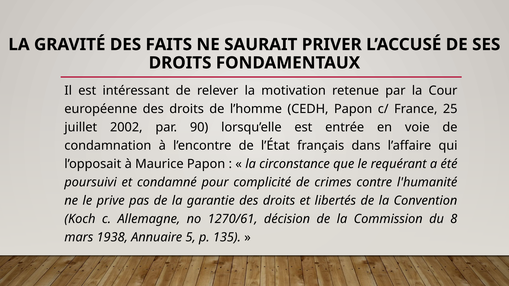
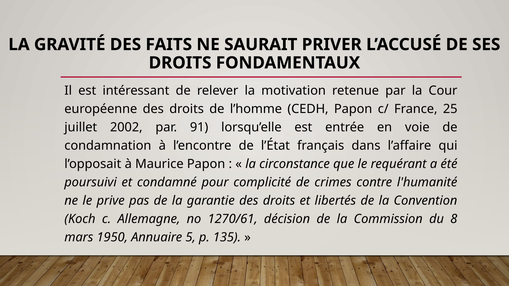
90: 90 -> 91
1938: 1938 -> 1950
